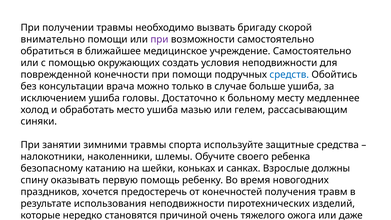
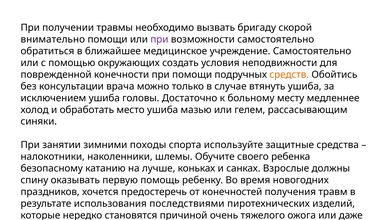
средств colour: blue -> orange
больше: больше -> втянуть
зимними травмы: травмы -> походы
шейки: шейки -> лучше
использования неподвижности: неподвижности -> последствиями
